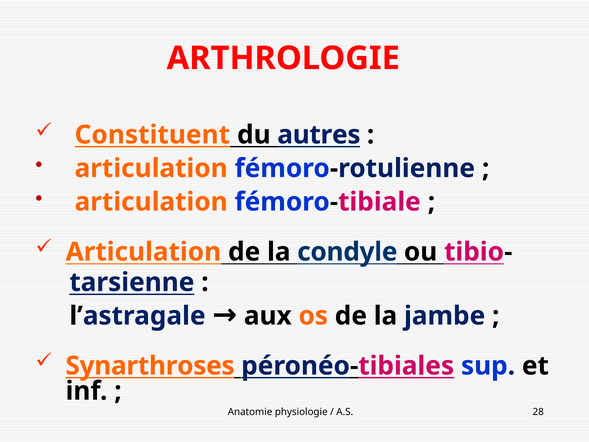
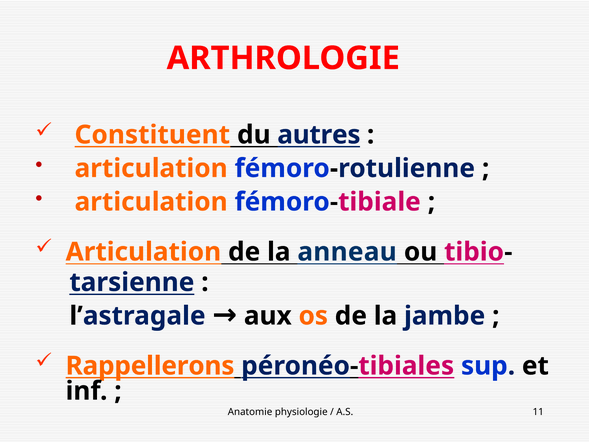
condyle: condyle -> anneau
Synarthroses: Synarthroses -> Rappellerons
28: 28 -> 11
